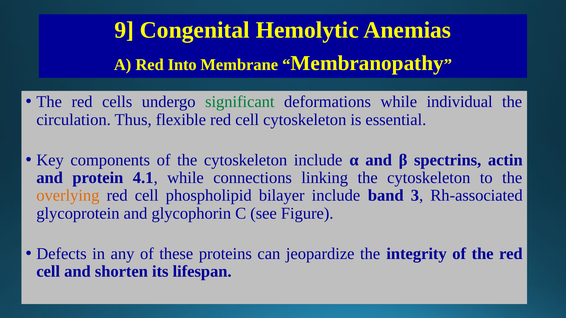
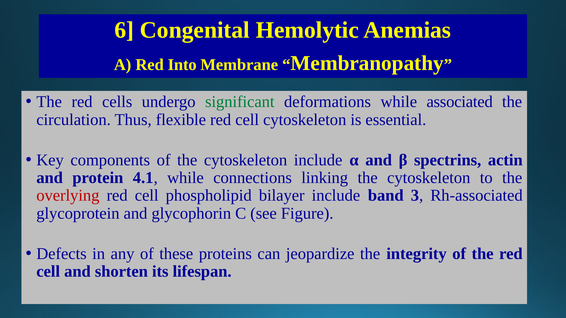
9: 9 -> 6
individual: individual -> associated
overlying colour: orange -> red
